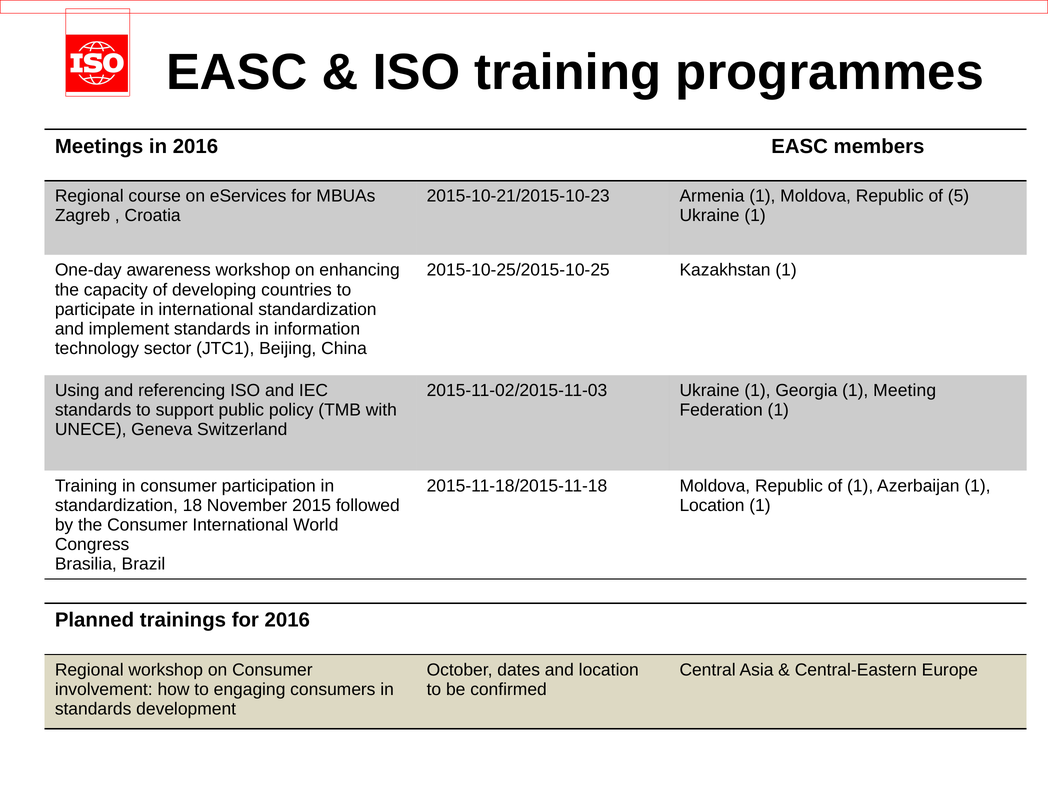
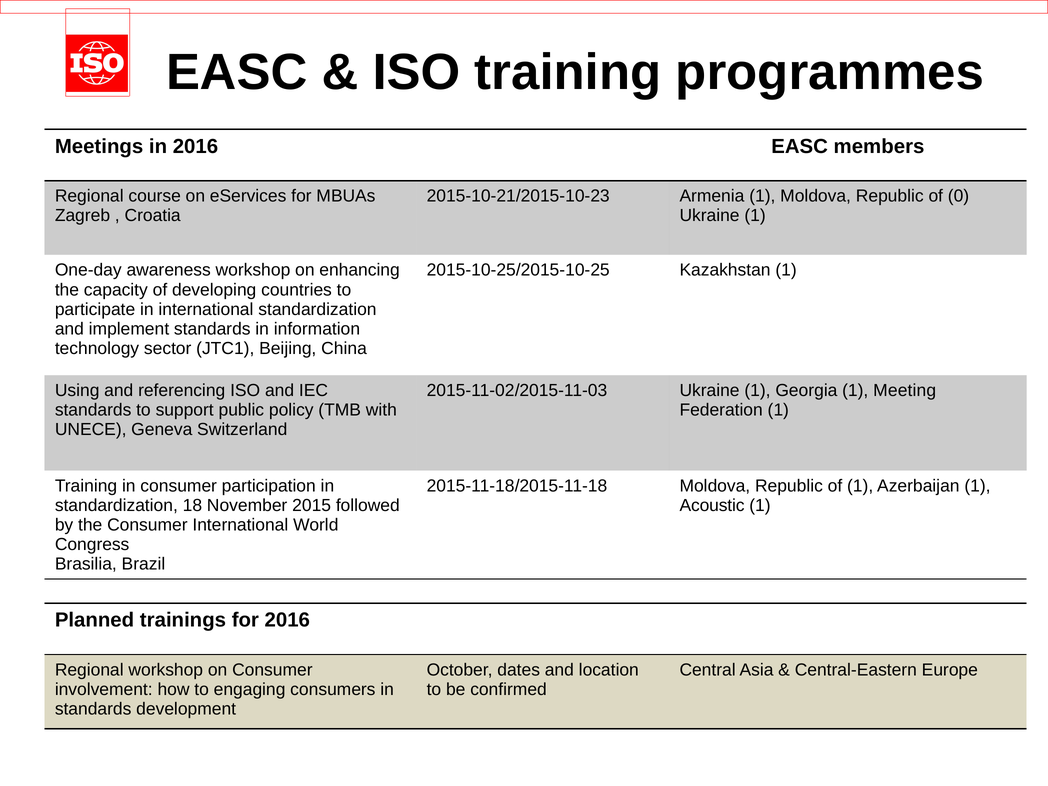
5: 5 -> 0
Location at (712, 505): Location -> Acoustic
